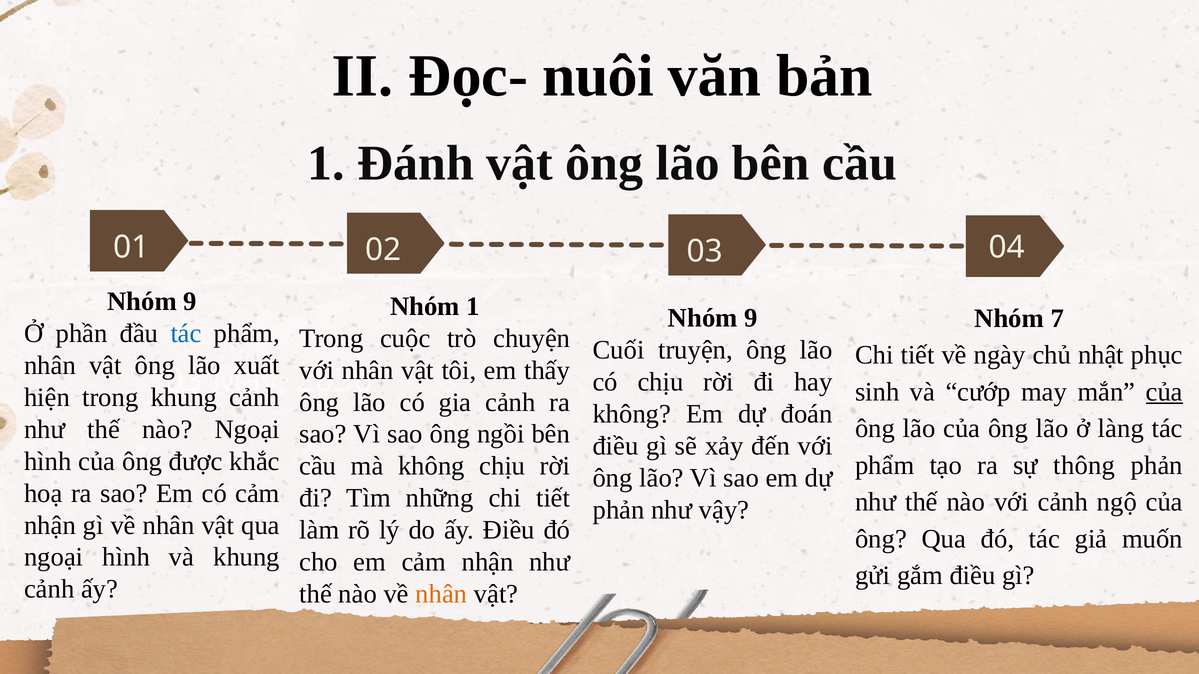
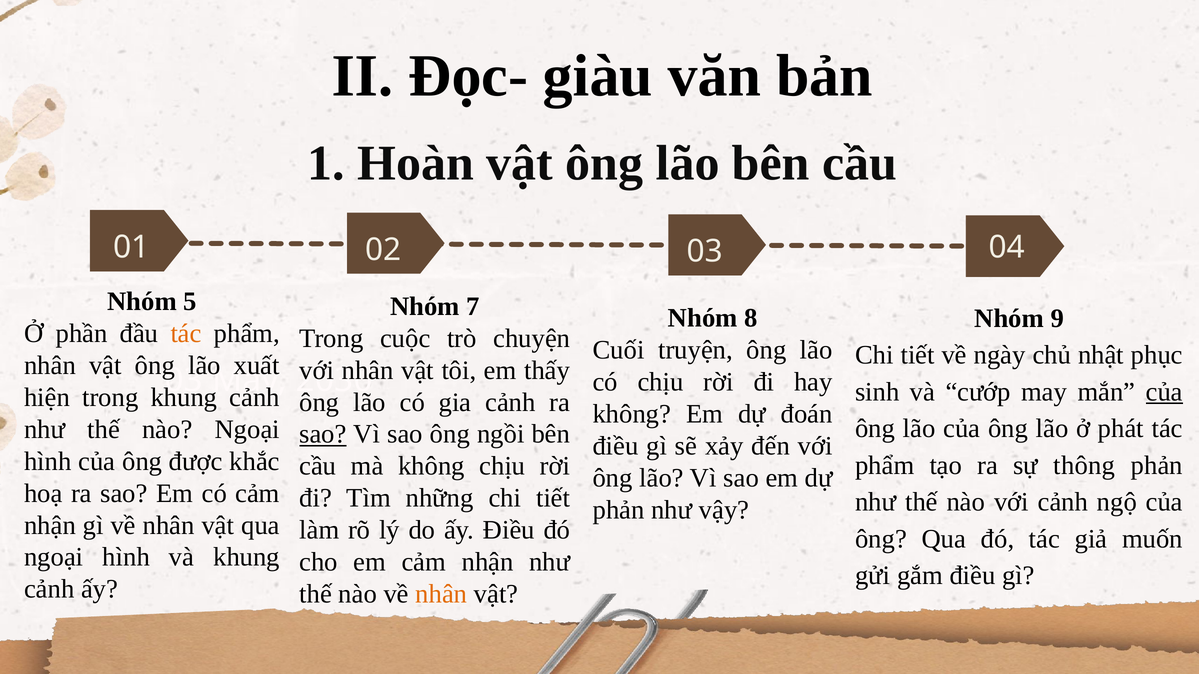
nuôi: nuôi -> giàu
Đánh: Đánh -> Hoàn
9 at (190, 302): 9 -> 5
Nhóm 1: 1 -> 7
9 at (751, 318): 9 -> 8
7: 7 -> 9
tác at (186, 334) colour: blue -> orange
làng: làng -> phát
sao at (323, 434) underline: none -> present
